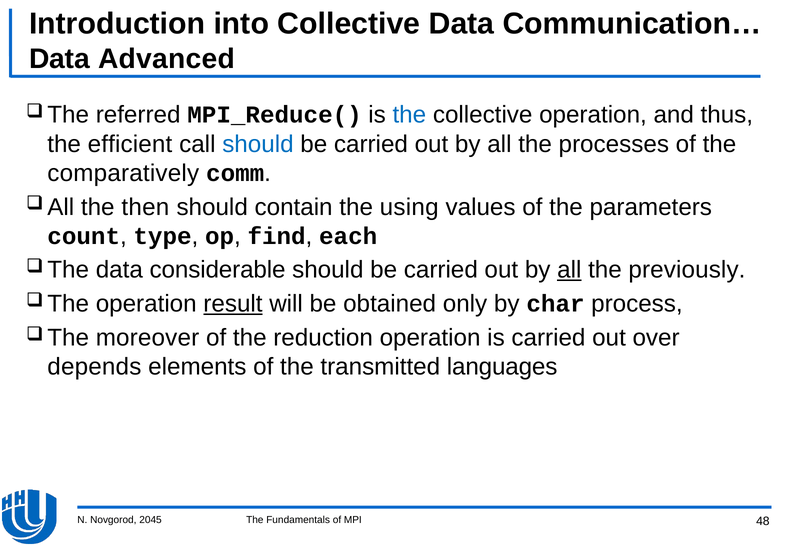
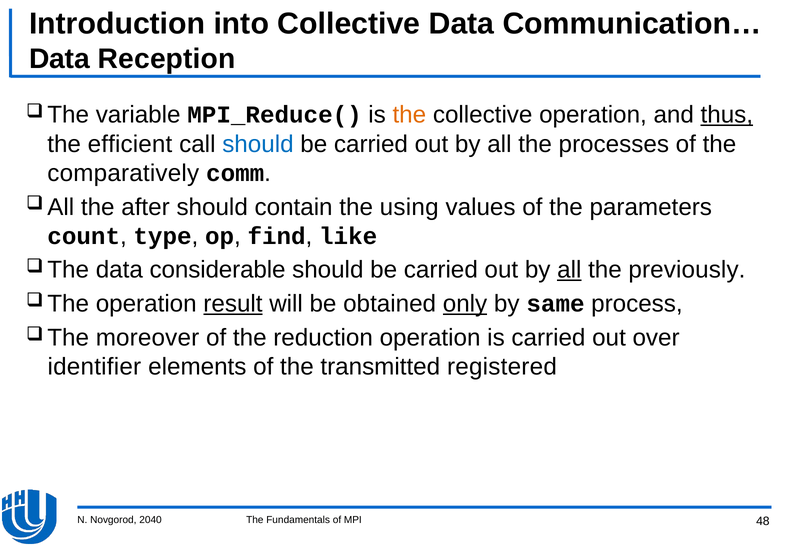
Advanced: Advanced -> Reception
referred: referred -> variable
the at (409, 115) colour: blue -> orange
thus underline: none -> present
then: then -> after
each: each -> like
only underline: none -> present
char: char -> same
depends: depends -> identifier
languages: languages -> registered
2045: 2045 -> 2040
